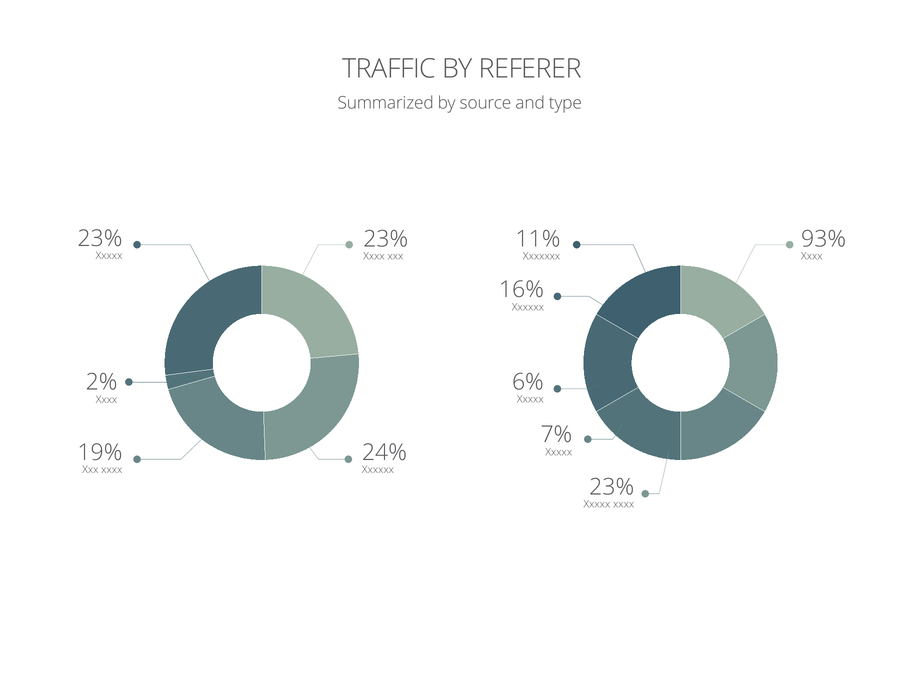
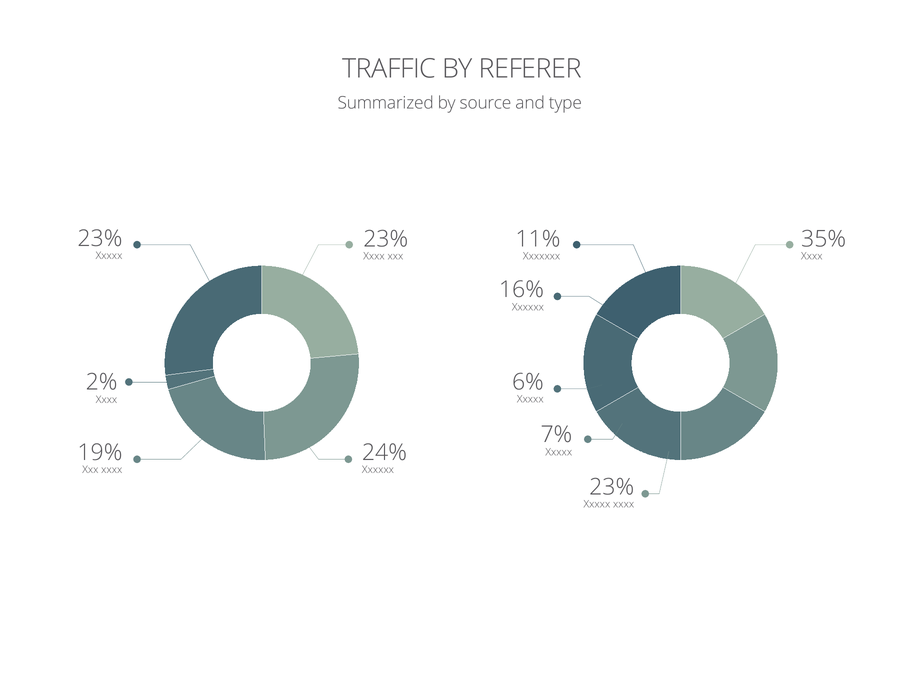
93%: 93% -> 35%
